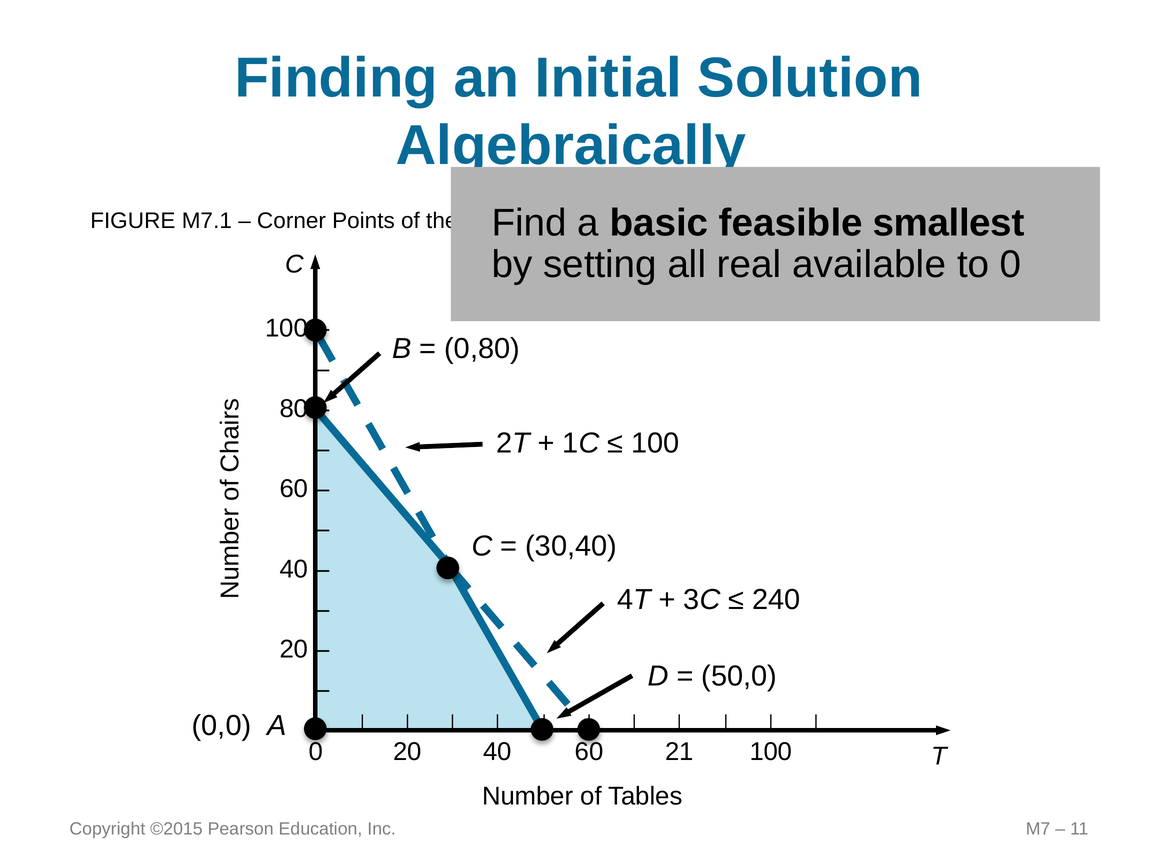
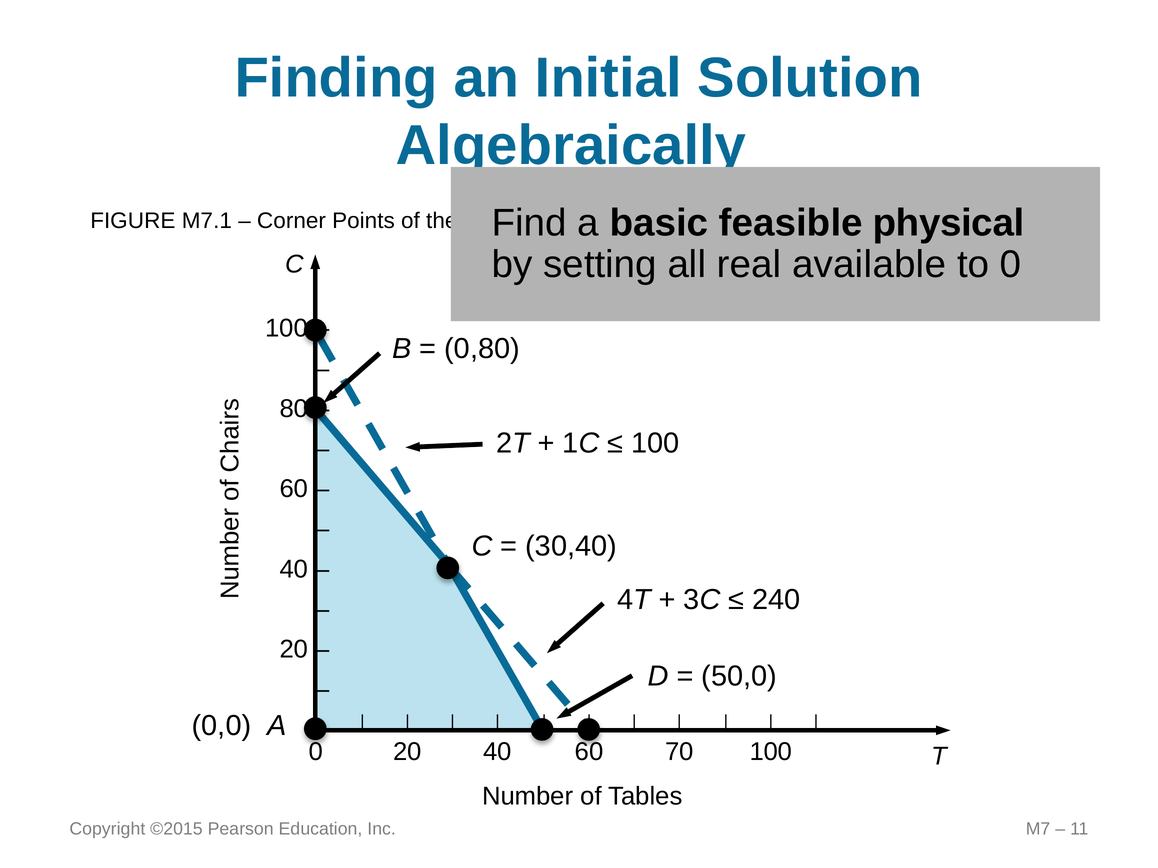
smallest: smallest -> physical
21: 21 -> 70
